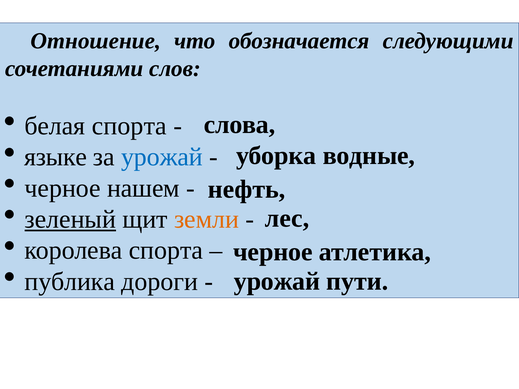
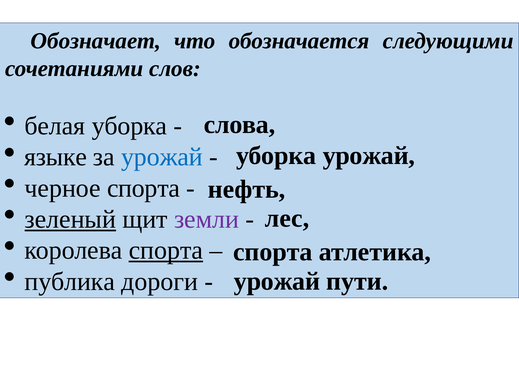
Отношение: Отношение -> Обозначает
белая спорта: спорта -> уборка
уборка водные: водные -> урожай
черное нашем: нашем -> спорта
земли colour: orange -> purple
спорта at (166, 251) underline: none -> present
черное at (273, 252): черное -> спорта
